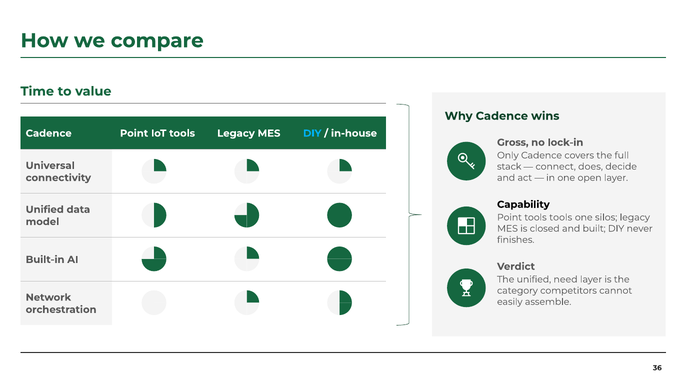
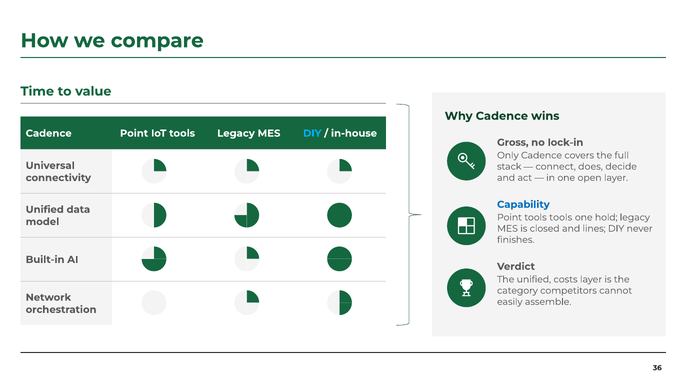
Capability colour: black -> blue
silos: silos -> hold
built: built -> lines
need: need -> costs
